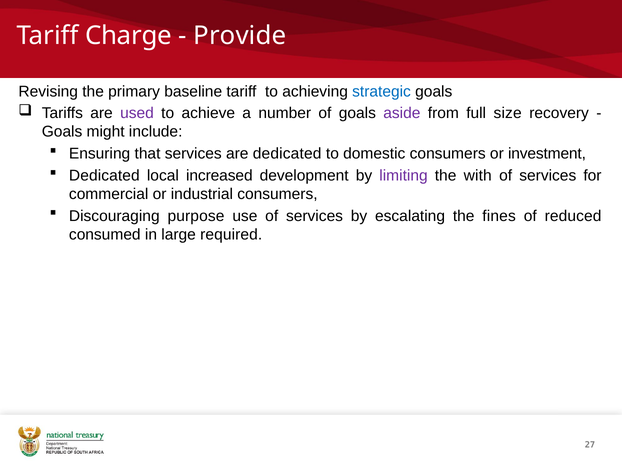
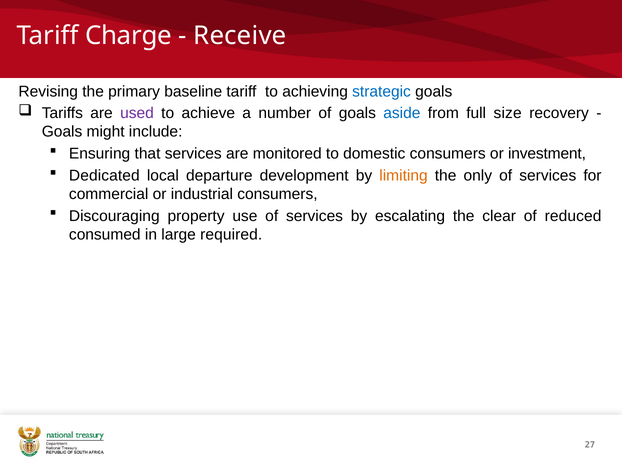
Provide: Provide -> Receive
aside colour: purple -> blue
are dedicated: dedicated -> monitored
increased: increased -> departure
limiting colour: purple -> orange
with: with -> only
purpose: purpose -> property
fines: fines -> clear
